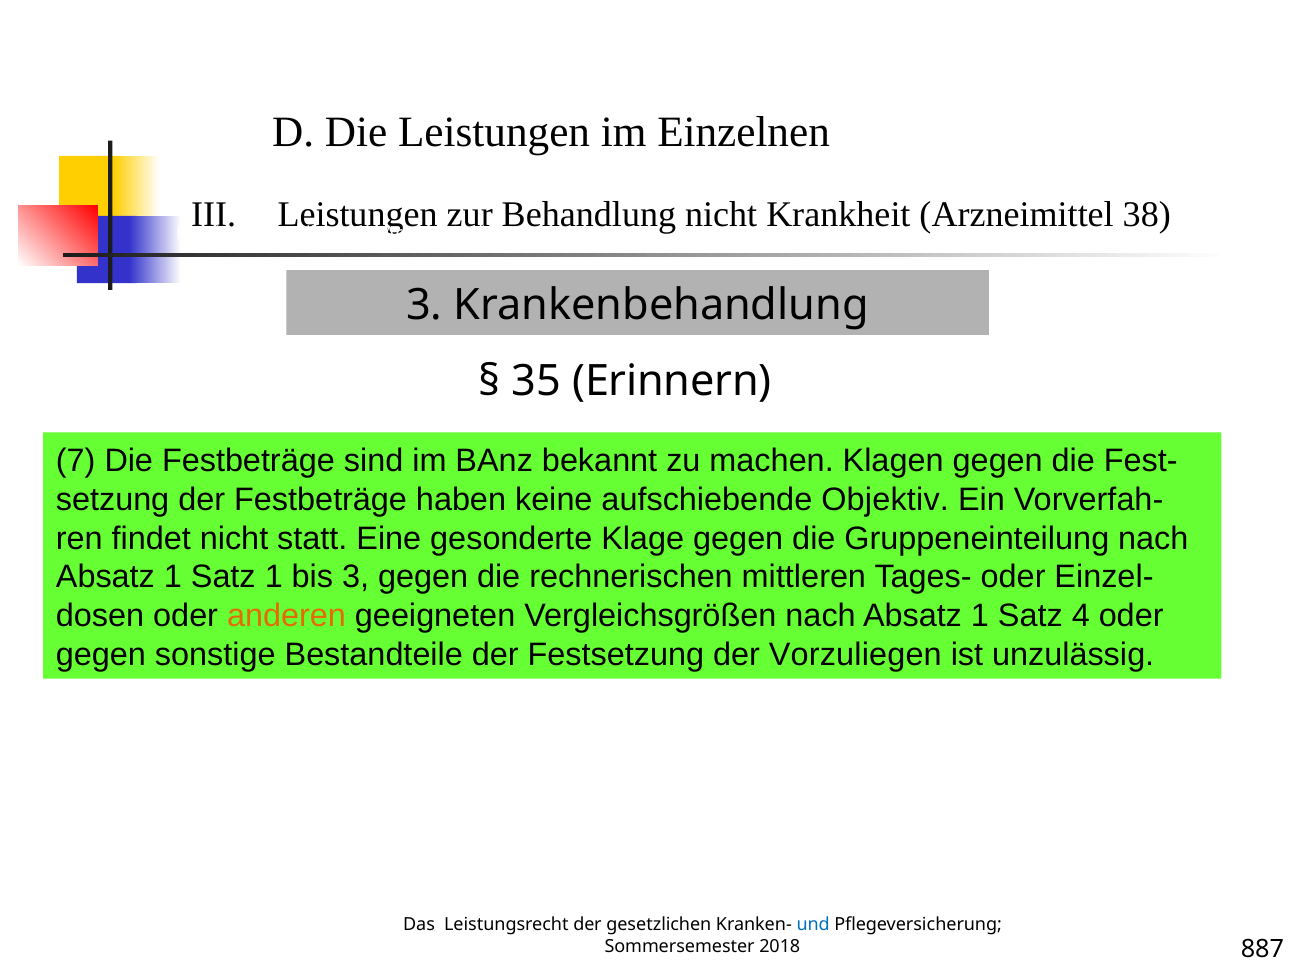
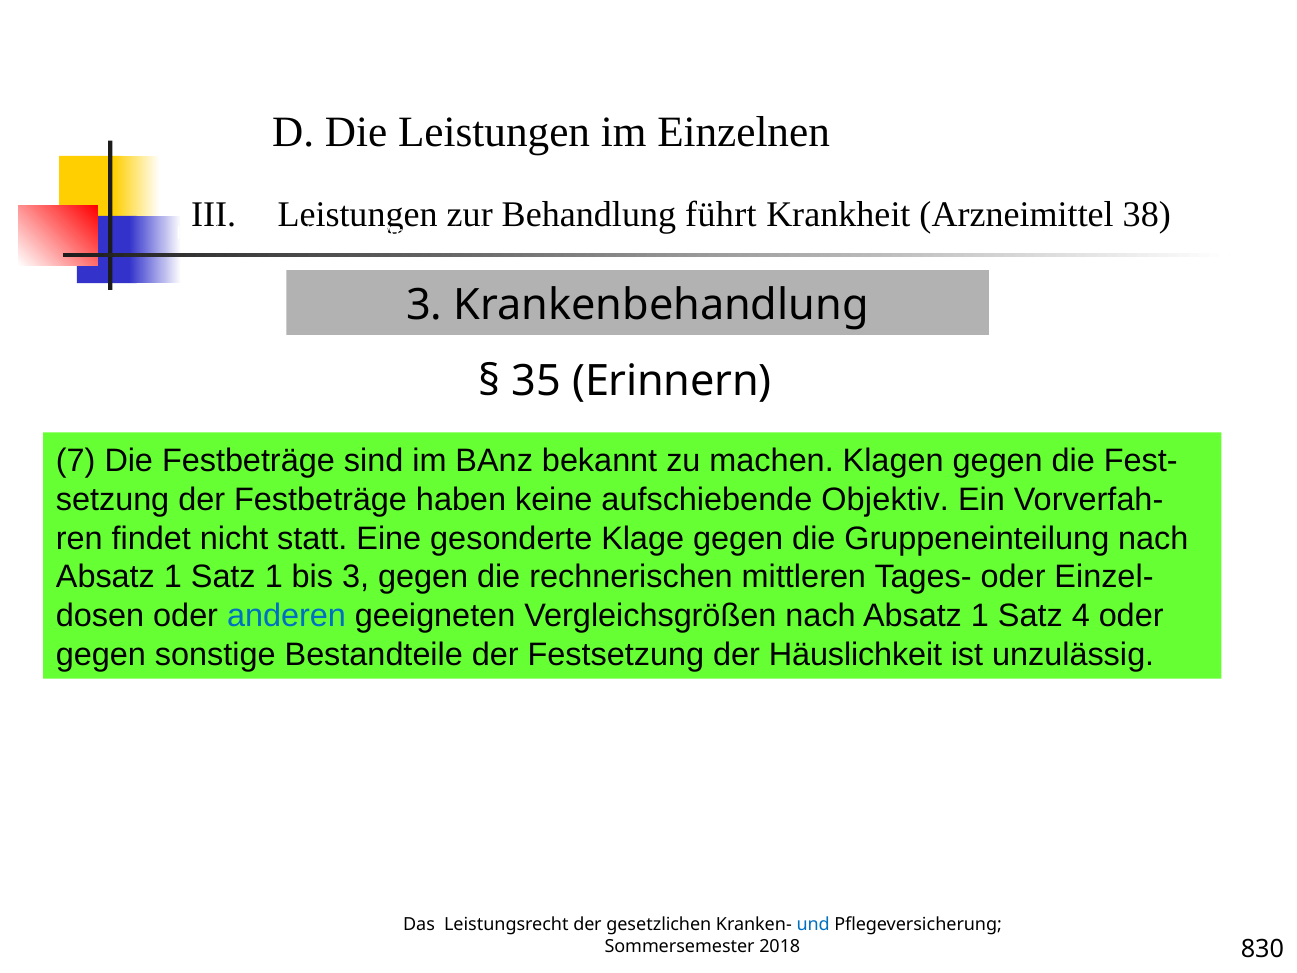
Behandlung nicht: nicht -> führt
anderen colour: orange -> blue
Vorzuliegen: Vorzuliegen -> Häuslichkeit
887: 887 -> 830
